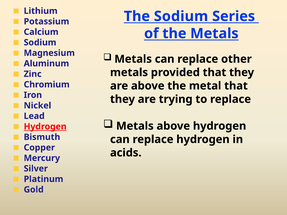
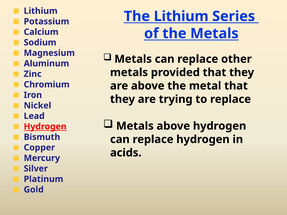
The Sodium: Sodium -> Lithium
